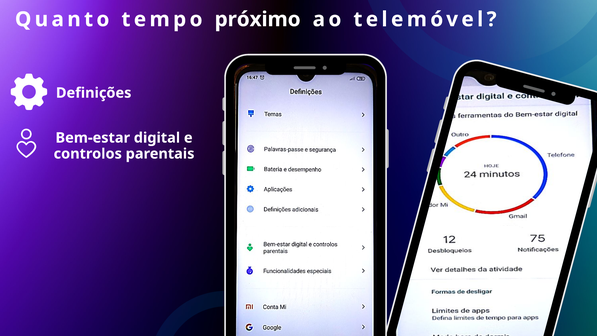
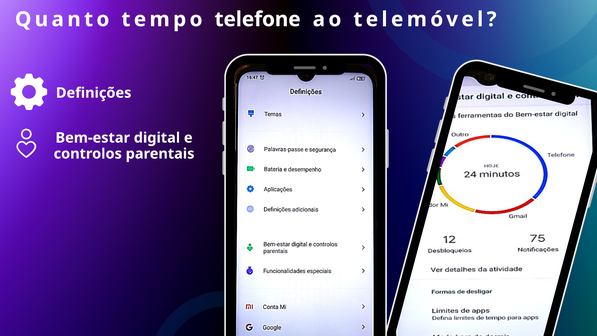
próximo: próximo -> telefone
